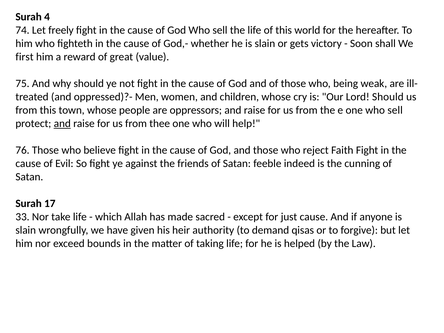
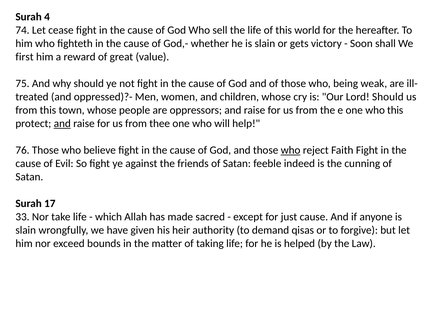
freely: freely -> cease
one who sell: sell -> this
who at (291, 150) underline: none -> present
